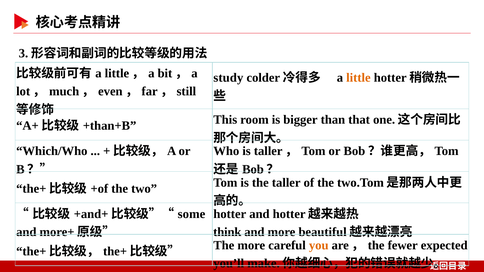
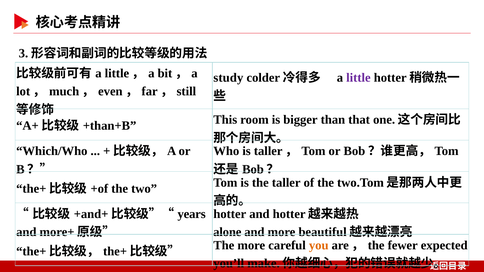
little colour: orange -> purple
some: some -> years
think: think -> alone
